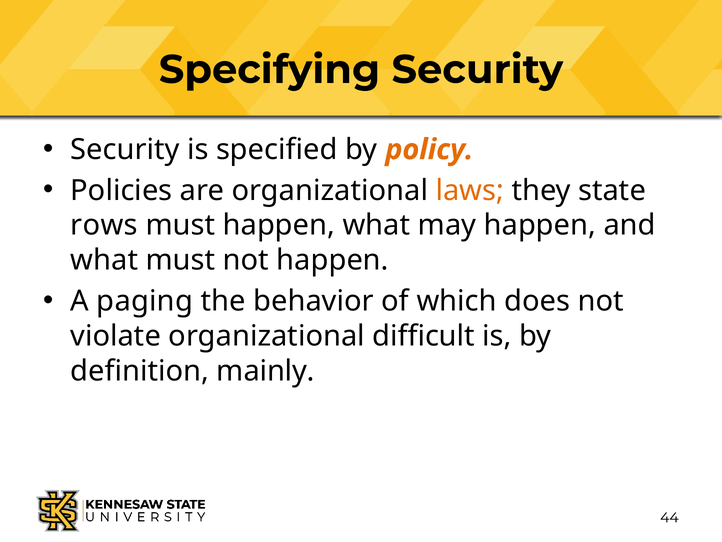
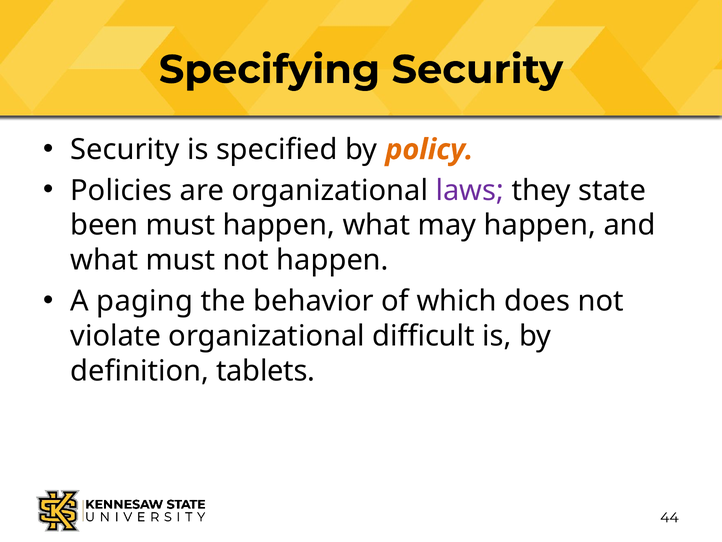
laws colour: orange -> purple
rows: rows -> been
mainly: mainly -> tablets
